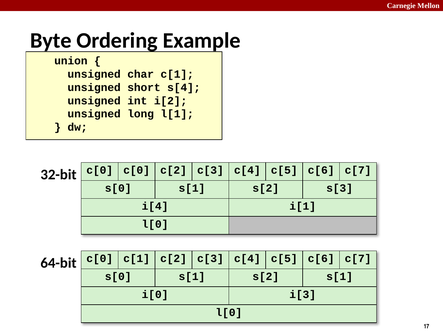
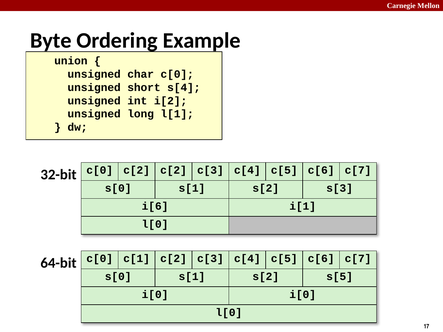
char c[1: c[1 -> c[0
c[0 c[0: c[0 -> c[2
i[4: i[4 -> i[6
s[2 s[1: s[1 -> s[5
i[0 i[3: i[3 -> i[0
